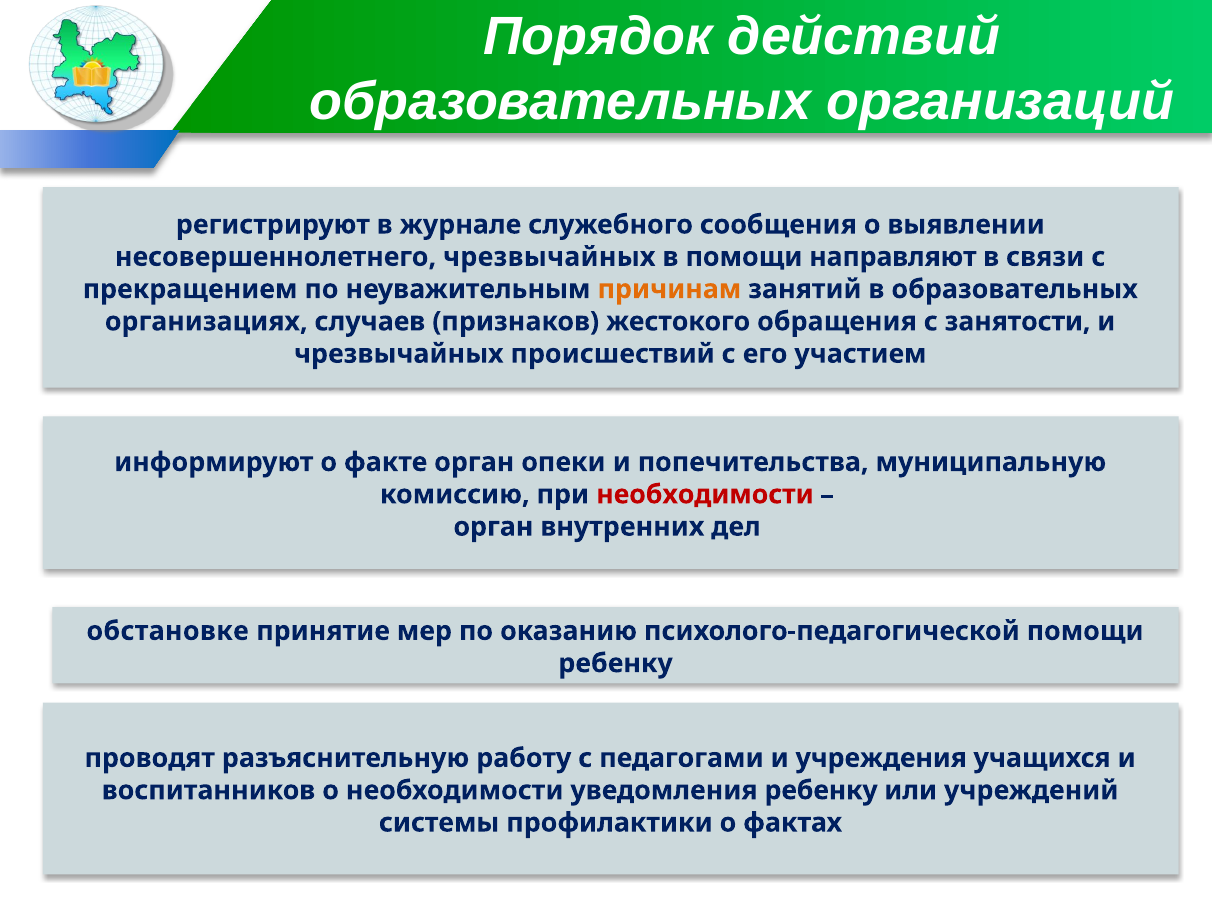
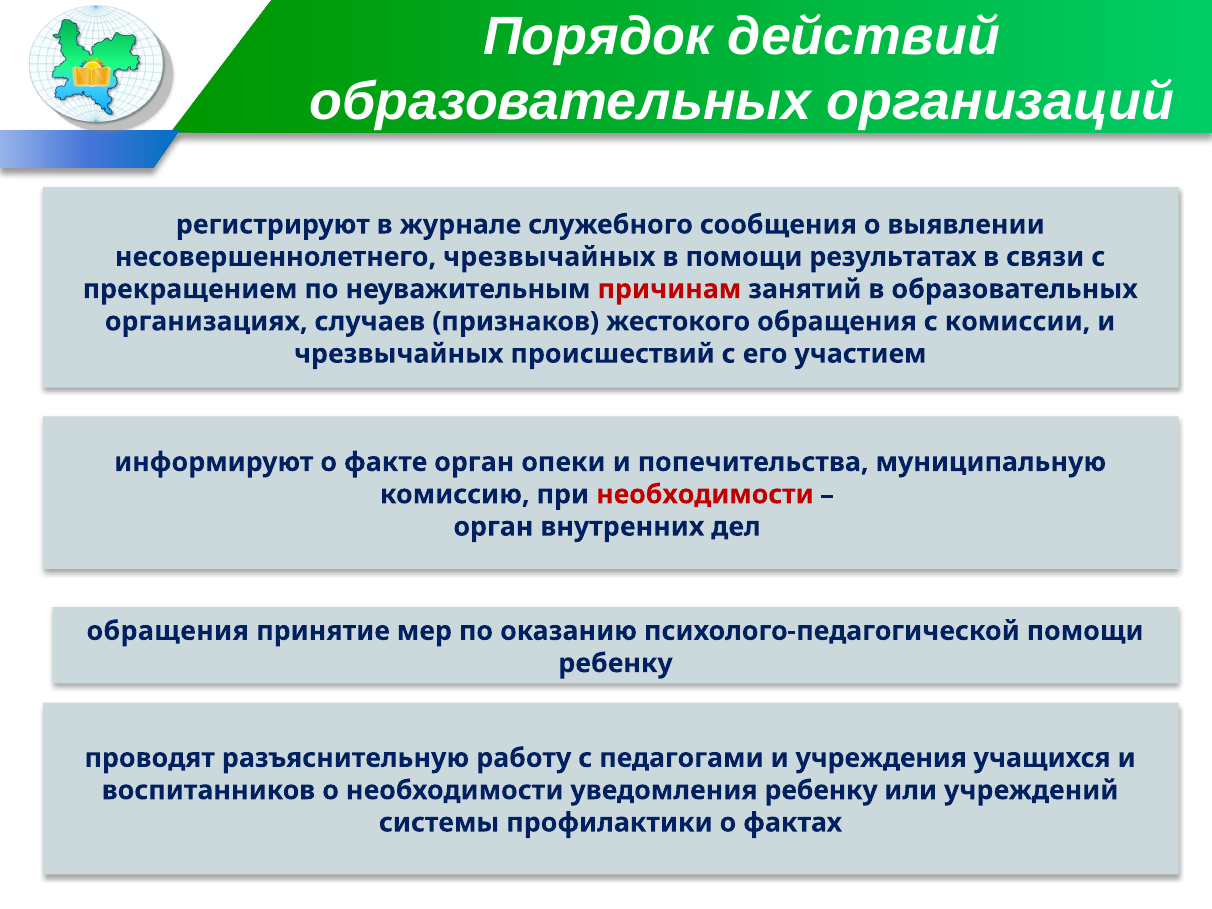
направляют: направляют -> результатах
причинам colour: orange -> red
занятости: занятости -> комиссии
обстановке at (168, 631): обстановке -> обращения
